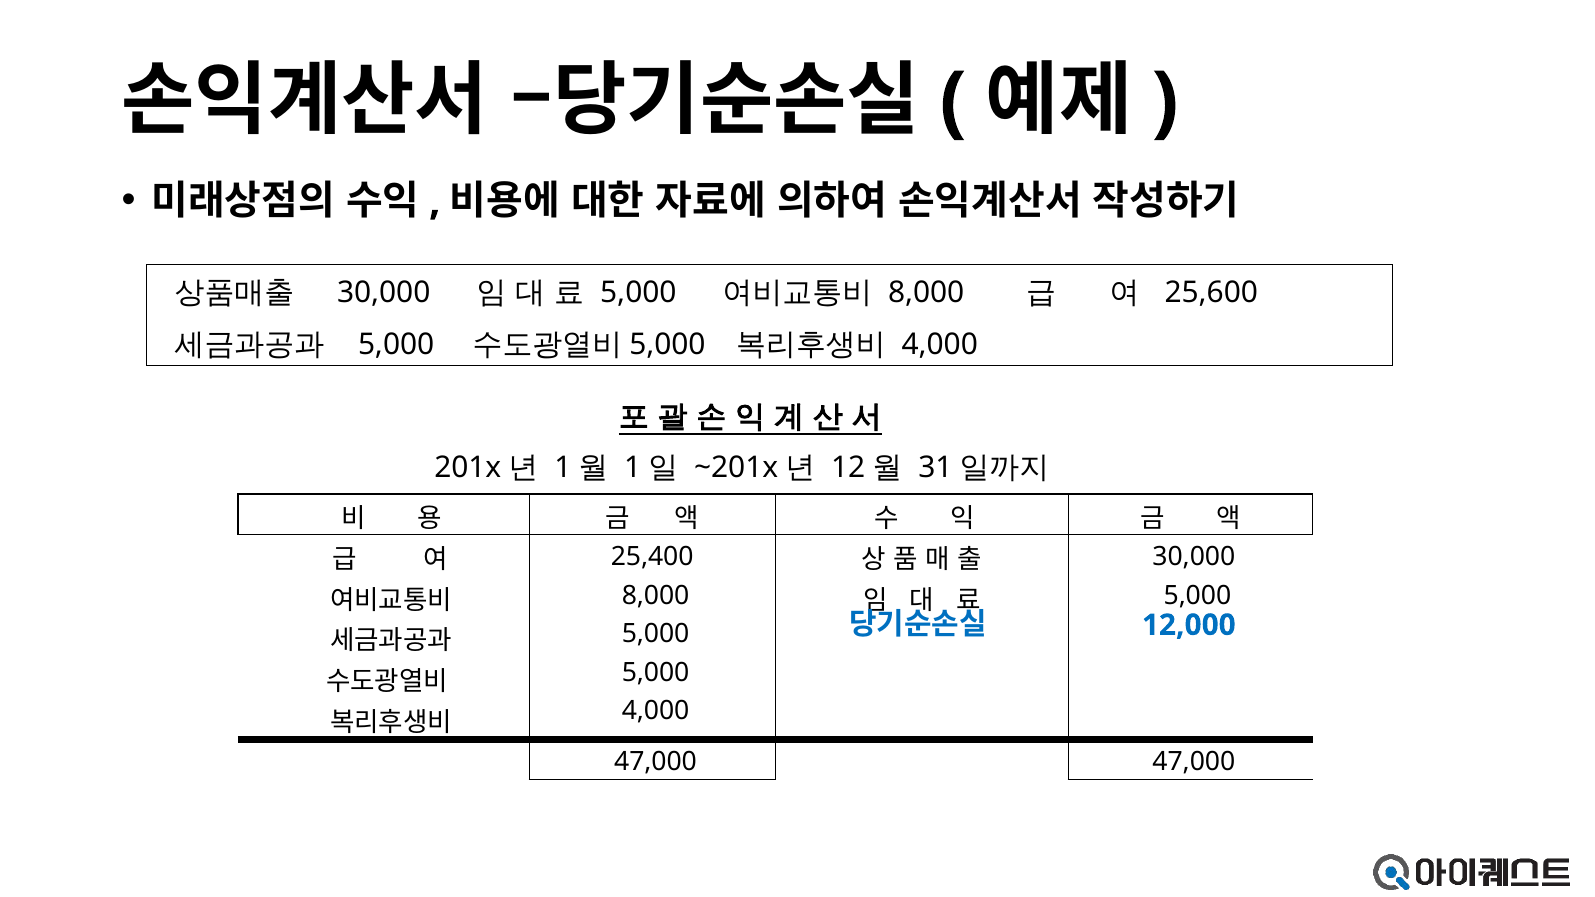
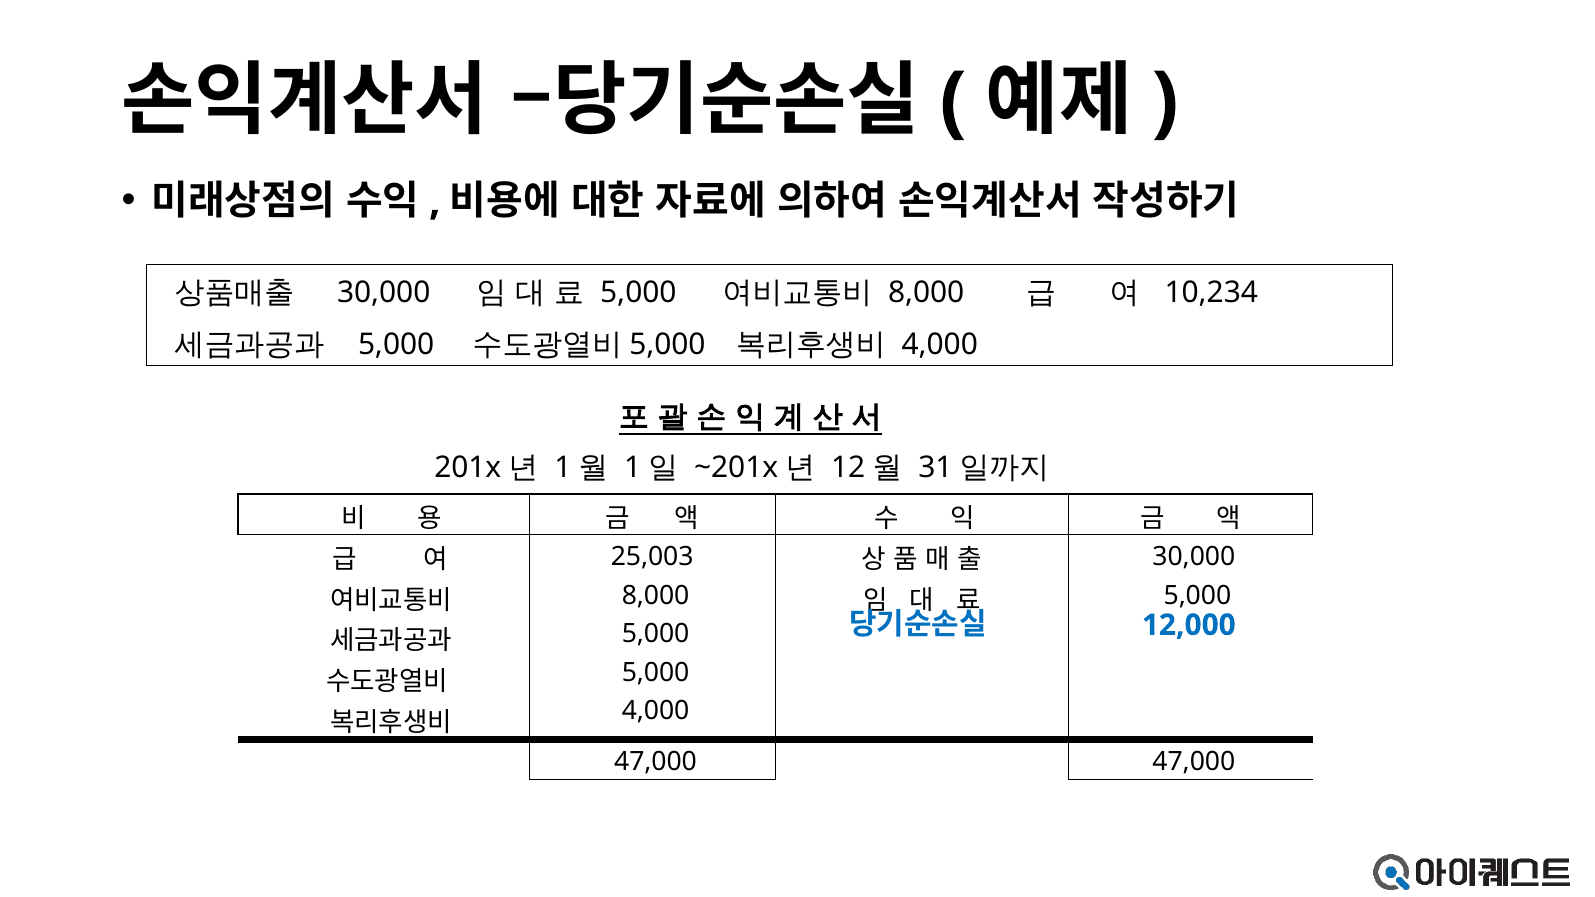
25,600: 25,600 -> 10,234
25,400: 25,400 -> 25,003
